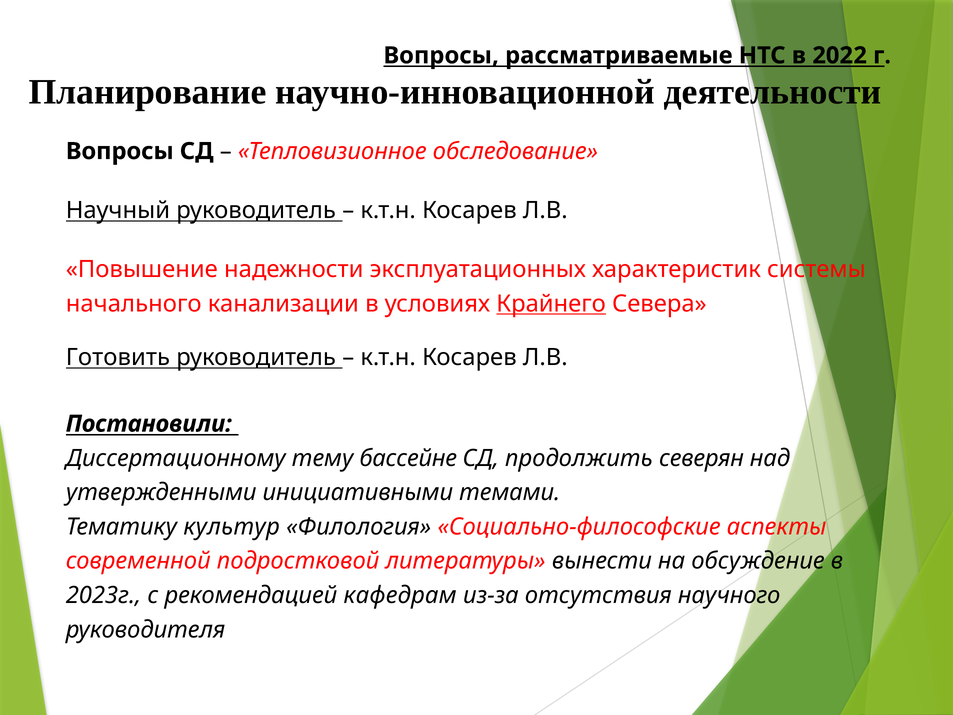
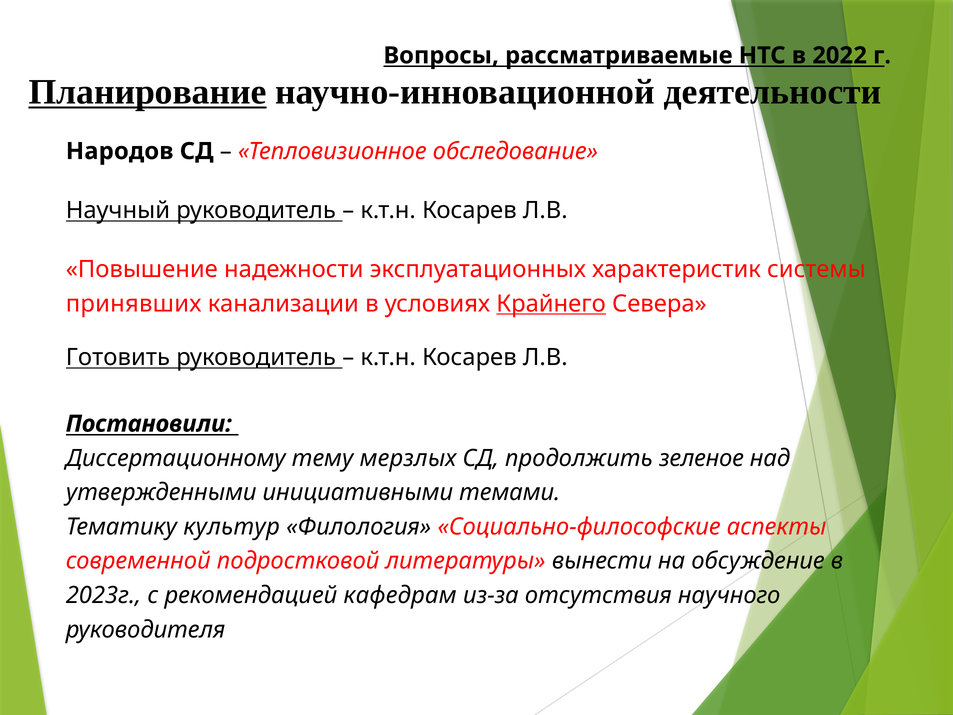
Планирование underline: none -> present
Вопросы at (120, 151): Вопросы -> Народов
начального: начального -> принявших
бассейне: бассейне -> мерзлых
северян: северян -> зеленое
